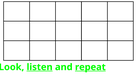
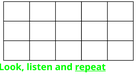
listen underline: present -> none
